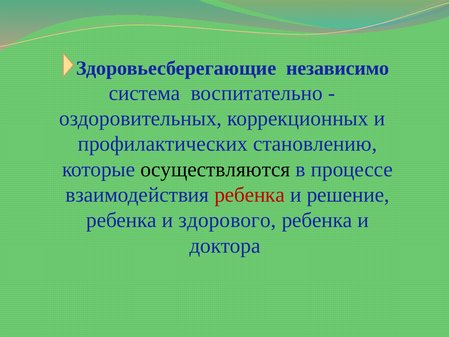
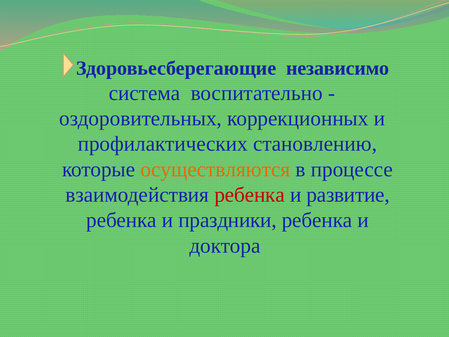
осуществляются colour: black -> orange
решение: решение -> развитие
здорового: здорового -> праздники
